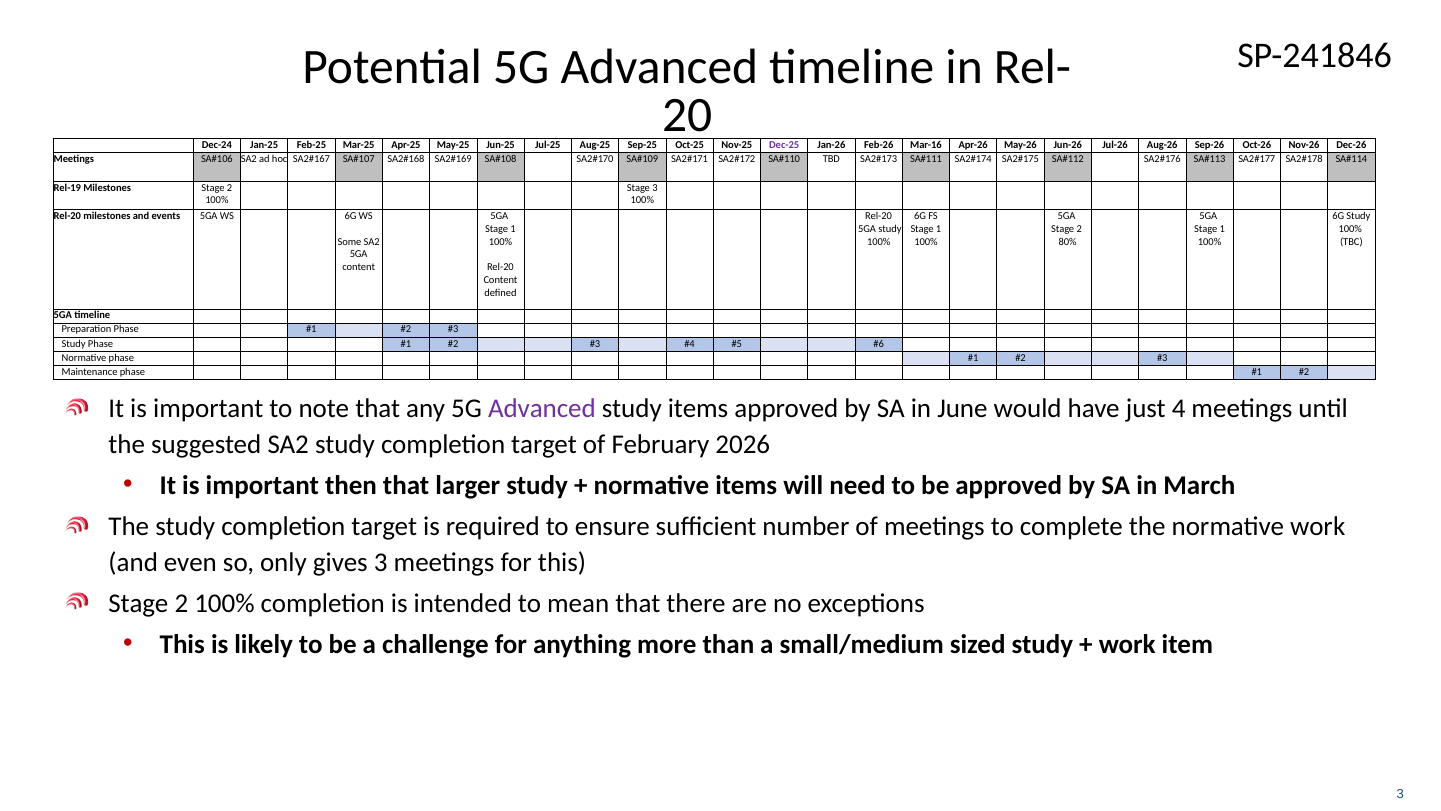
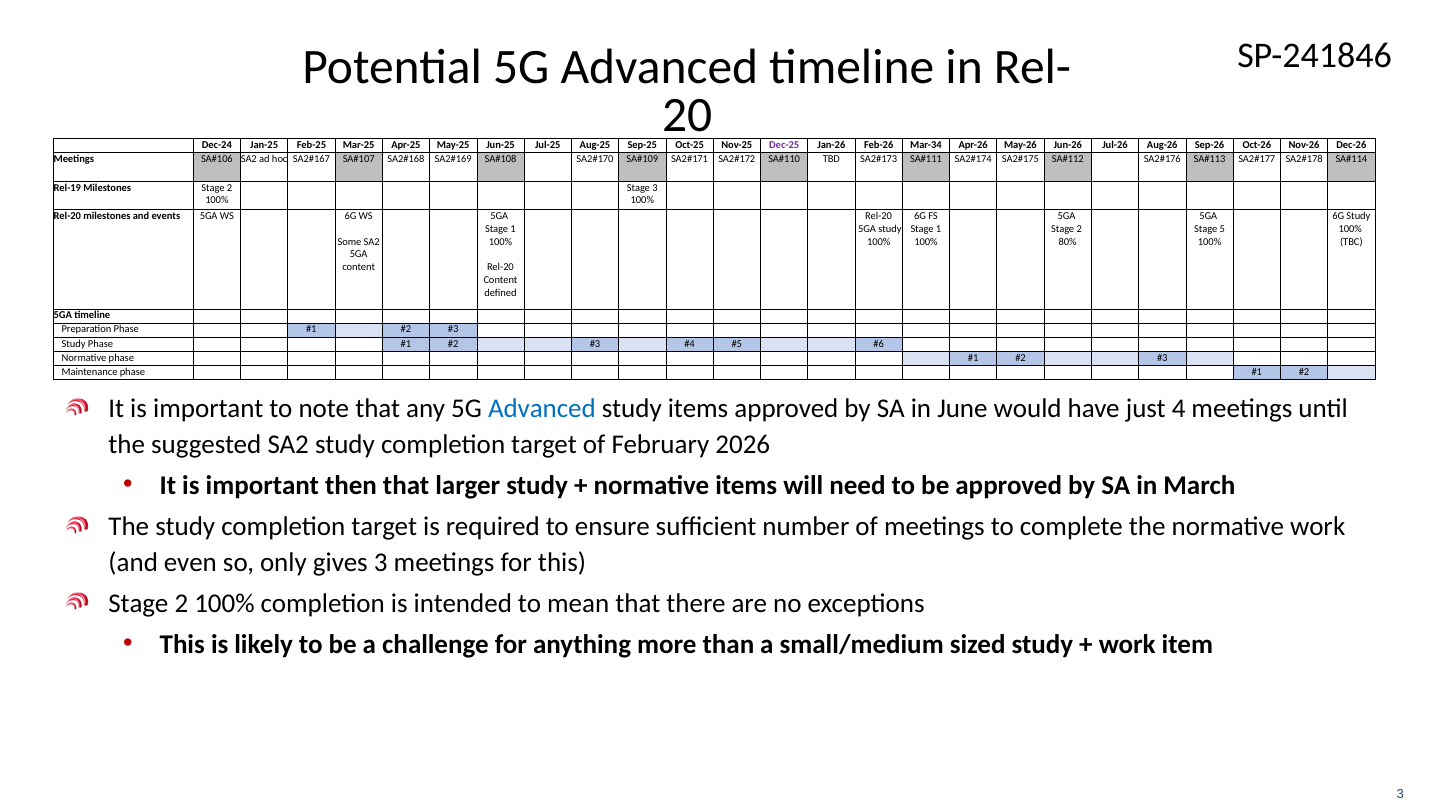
Mar-16: Mar-16 -> Mar-34
1 at (1222, 229): 1 -> 5
Advanced at (542, 408) colour: purple -> blue
